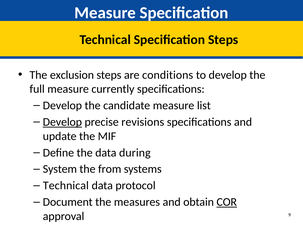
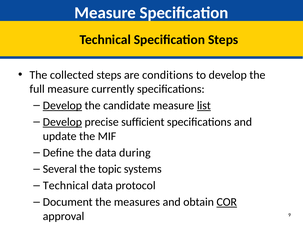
exclusion: exclusion -> collected
Develop at (62, 106) underline: none -> present
list underline: none -> present
revisions: revisions -> sufficient
System: System -> Several
from: from -> topic
